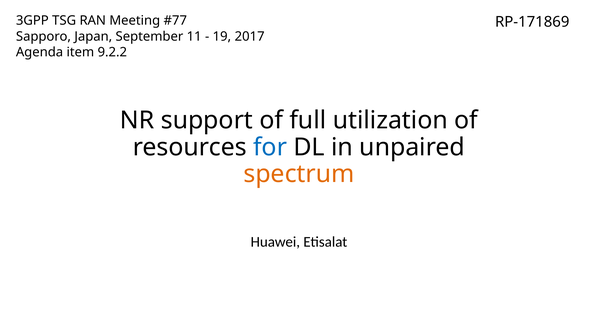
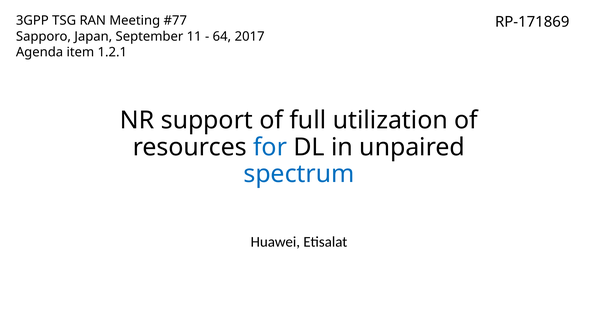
19: 19 -> 64
9.2.2: 9.2.2 -> 1.2.1
spectrum colour: orange -> blue
